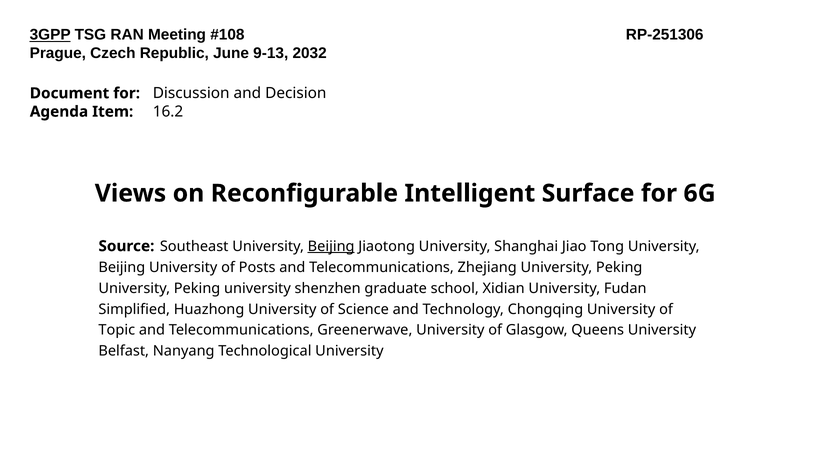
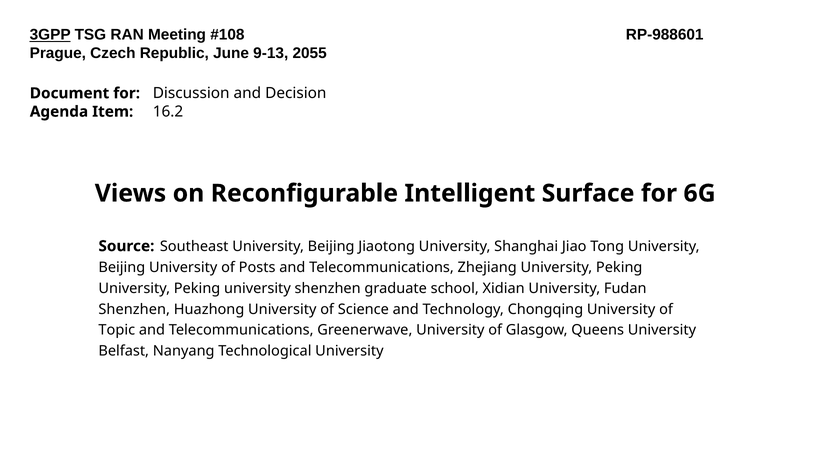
RP-251306: RP-251306 -> RP-988601
2032: 2032 -> 2055
Beijing at (331, 247) underline: present -> none
Simplified at (134, 309): Simplified -> Shenzhen
